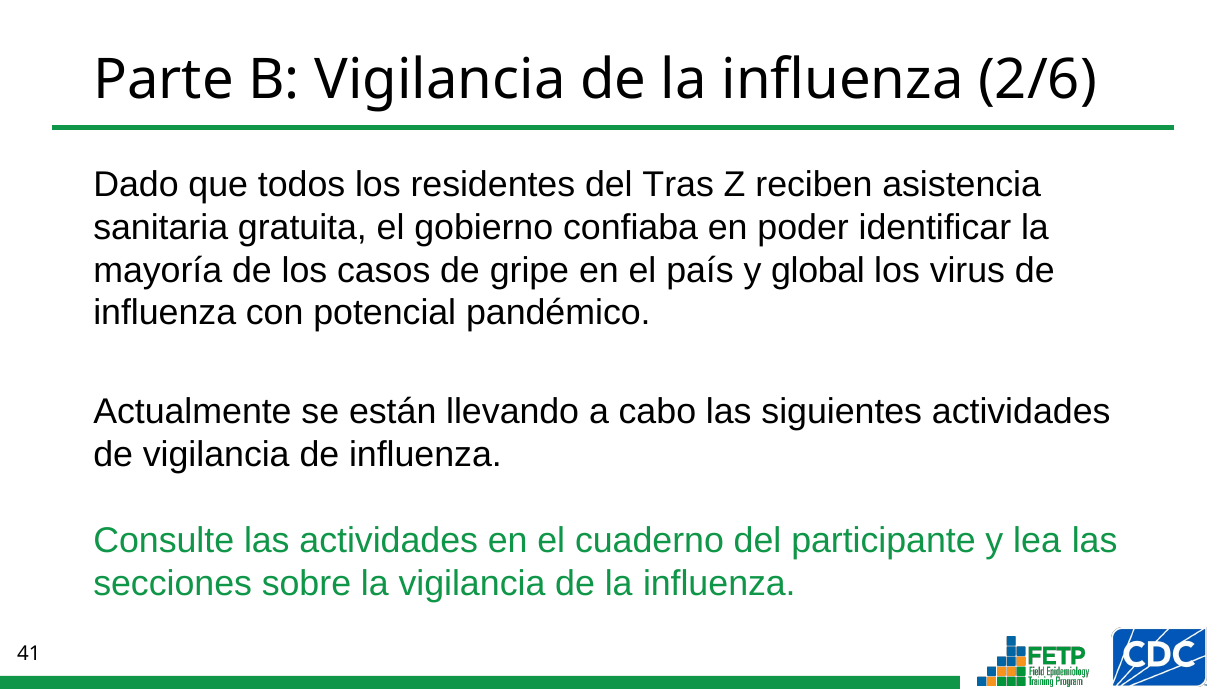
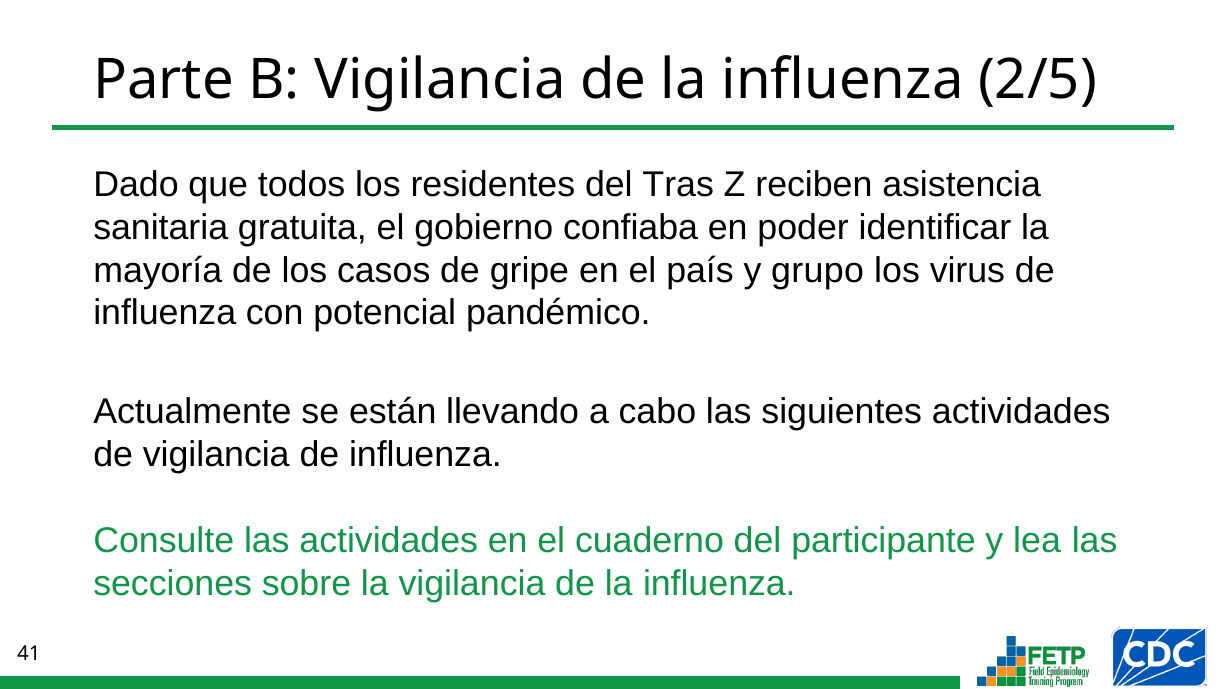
2/6: 2/6 -> 2/5
global: global -> grupo
